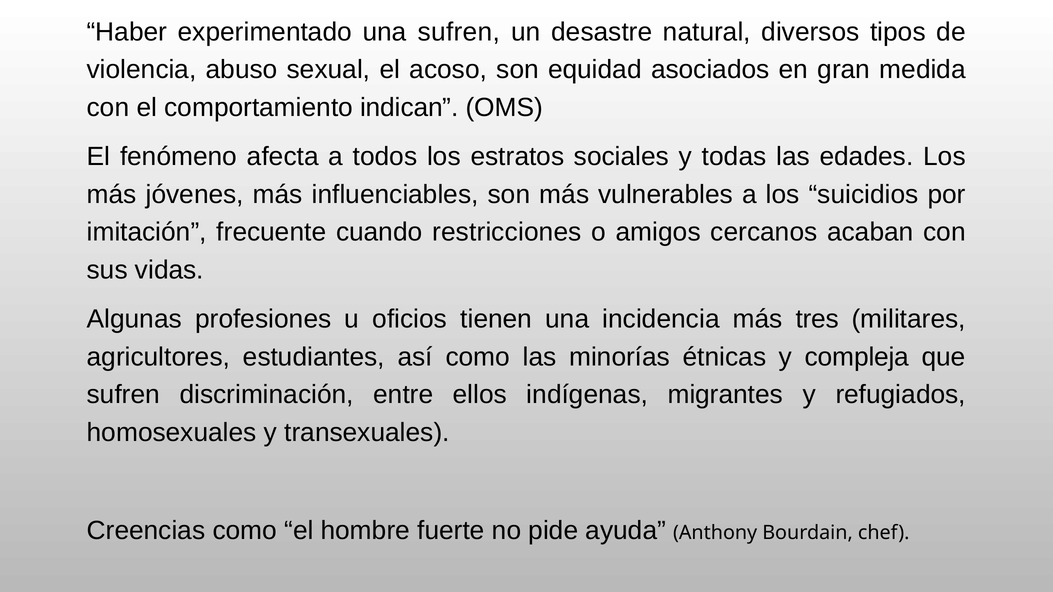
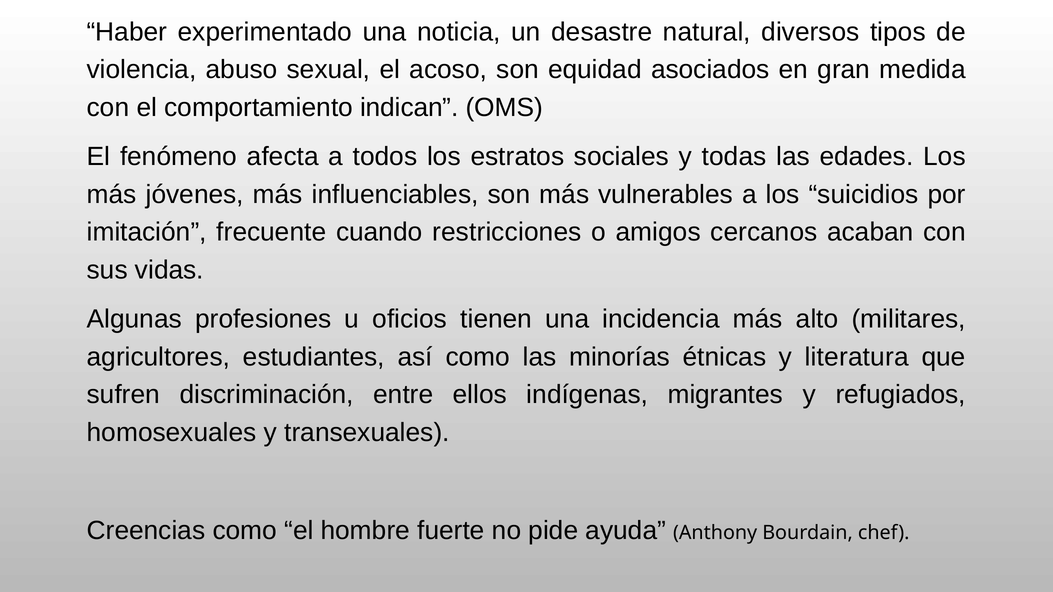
una sufren: sufren -> noticia
tres: tres -> alto
compleja: compleja -> literatura
